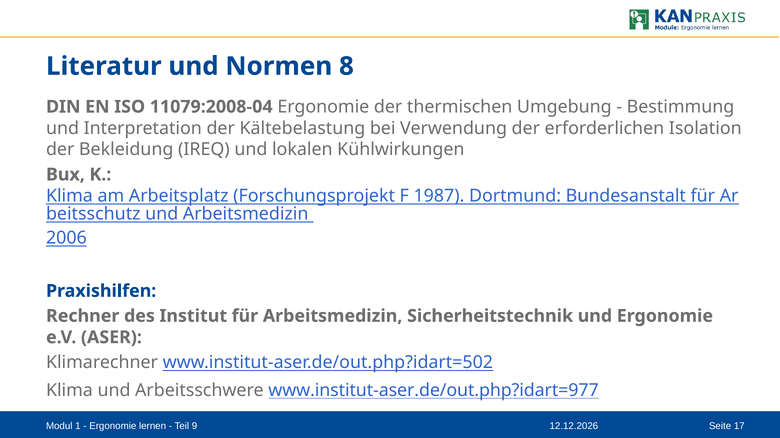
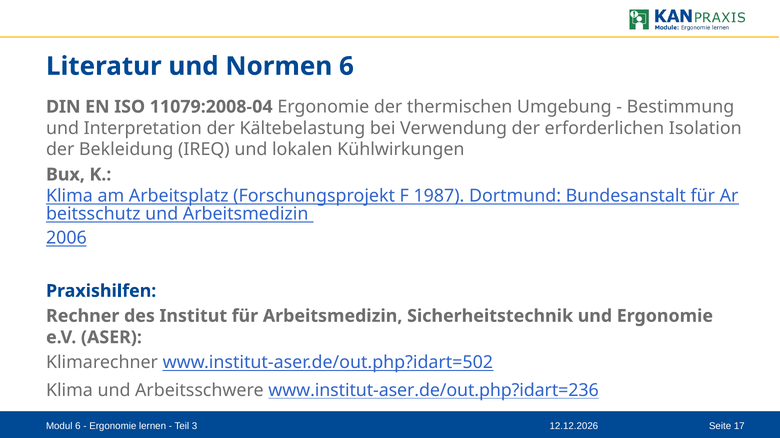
Normen 8: 8 -> 6
www.institut-aser.de/out.php?idart=977: www.institut-aser.de/out.php?idart=977 -> www.institut-aser.de/out.php?idart=236
Modul 1: 1 -> 6
9: 9 -> 3
